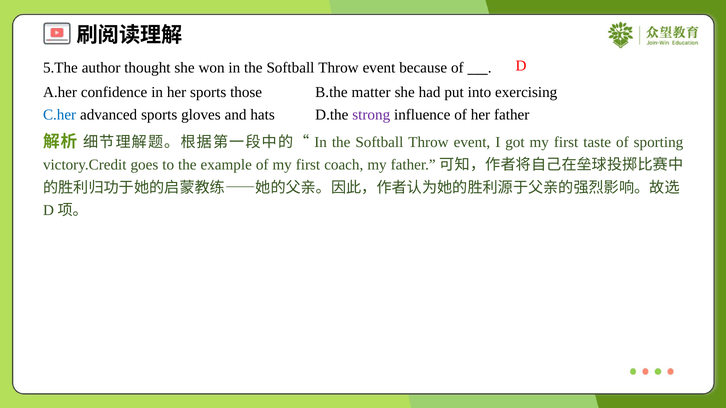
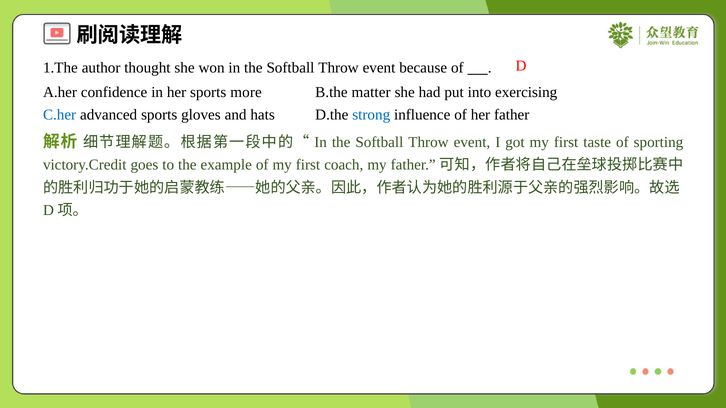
5.The: 5.The -> 1.The
those: those -> more
strong colour: purple -> blue
